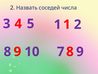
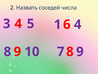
5 1: 1 -> 6
1 2: 2 -> 4
